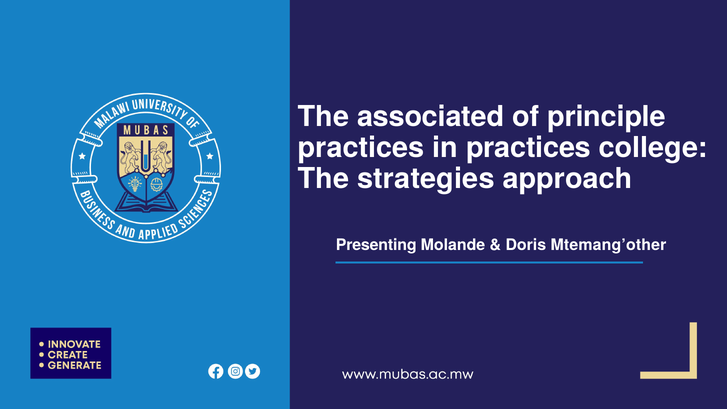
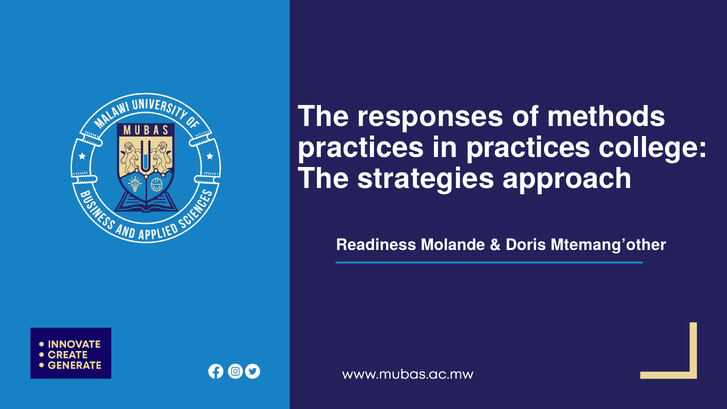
associated: associated -> responses
principle: principle -> methods
Presenting: Presenting -> Readiness
